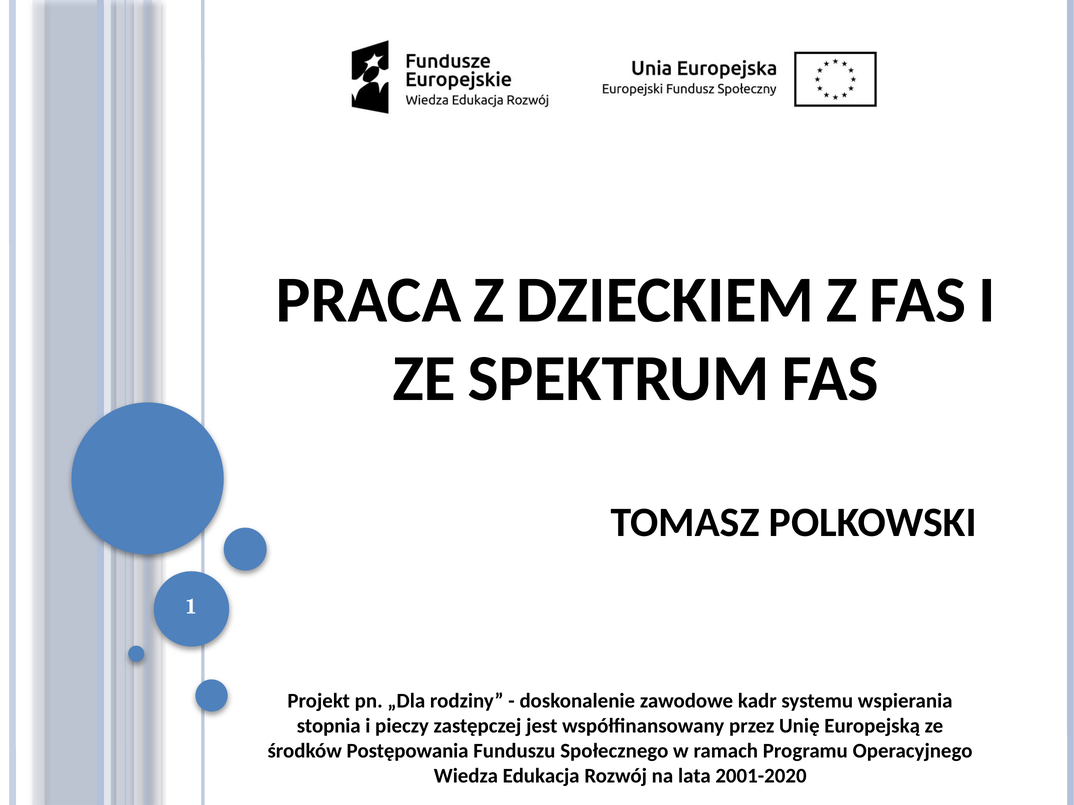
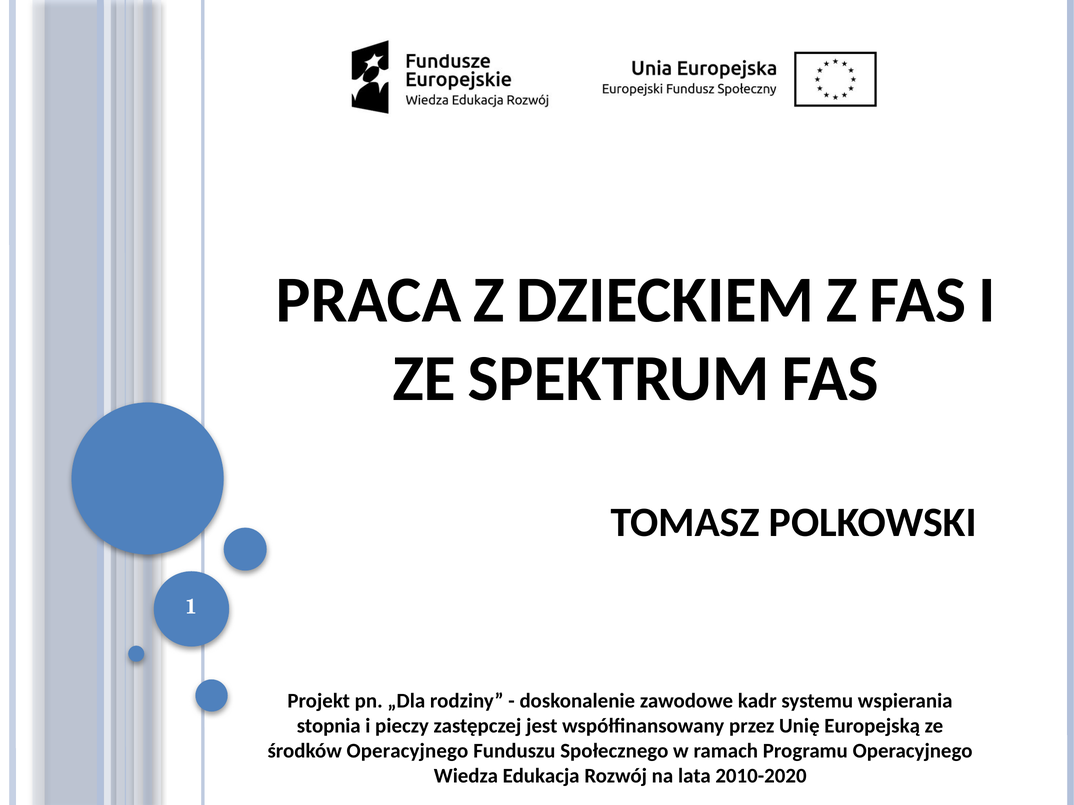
środków Postępowania: Postępowania -> Operacyjnego
2001-2020: 2001-2020 -> 2010-2020
